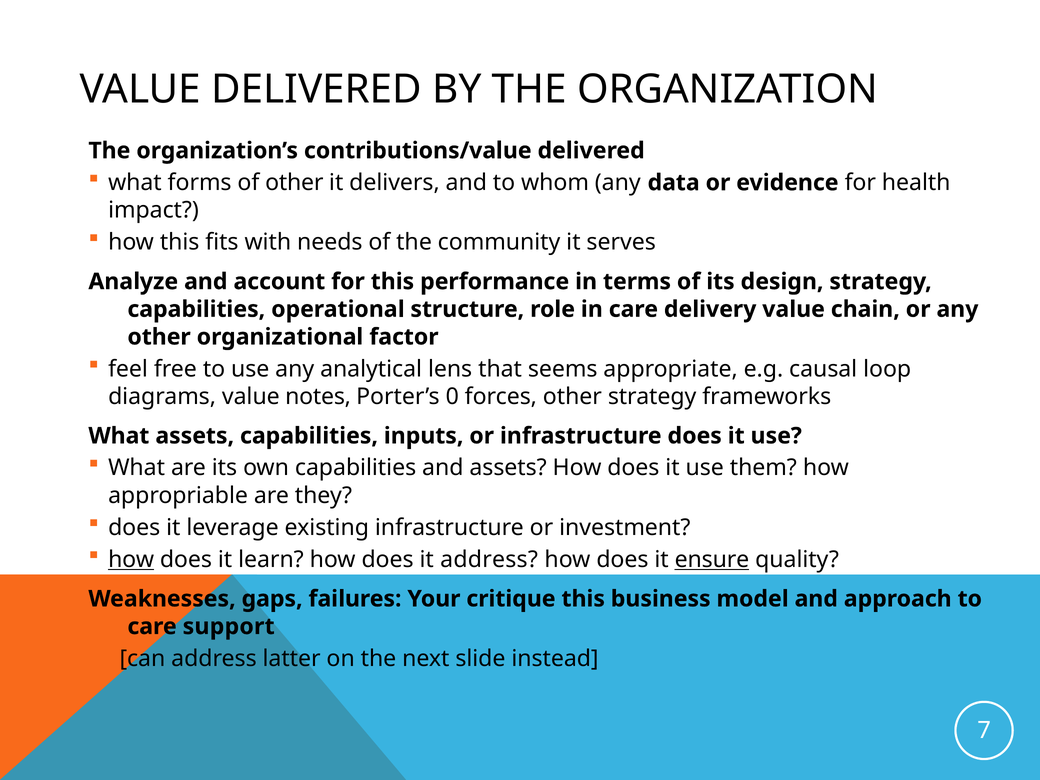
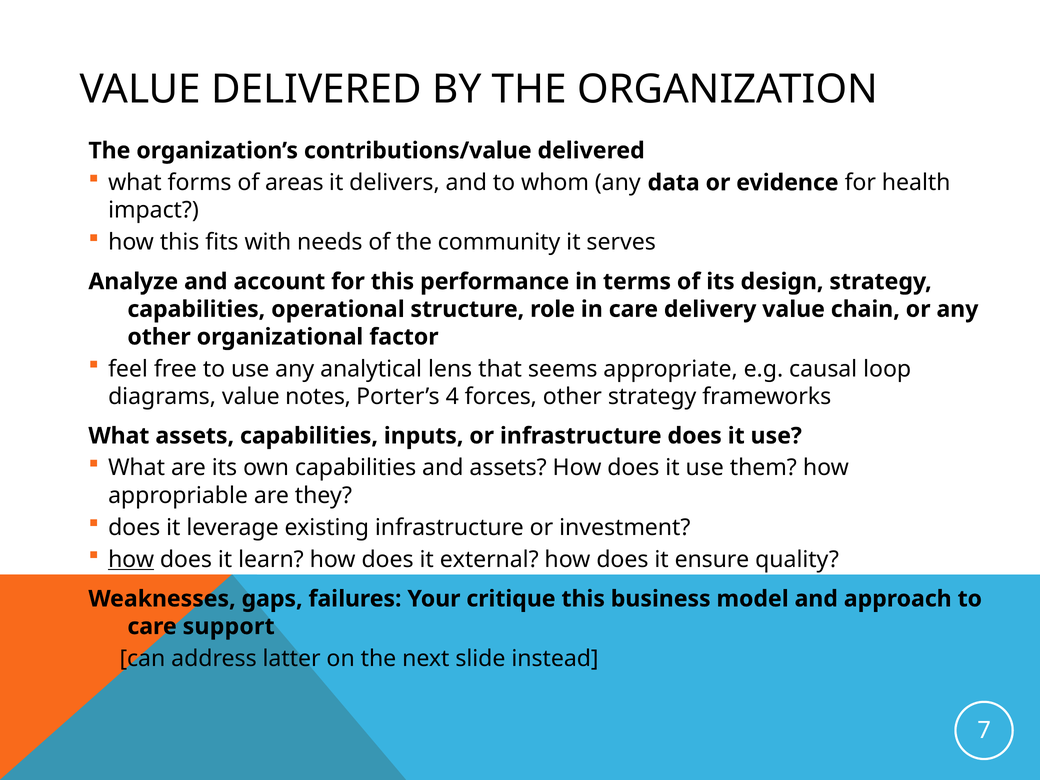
of other: other -> areas
0: 0 -> 4
it address: address -> external
ensure underline: present -> none
